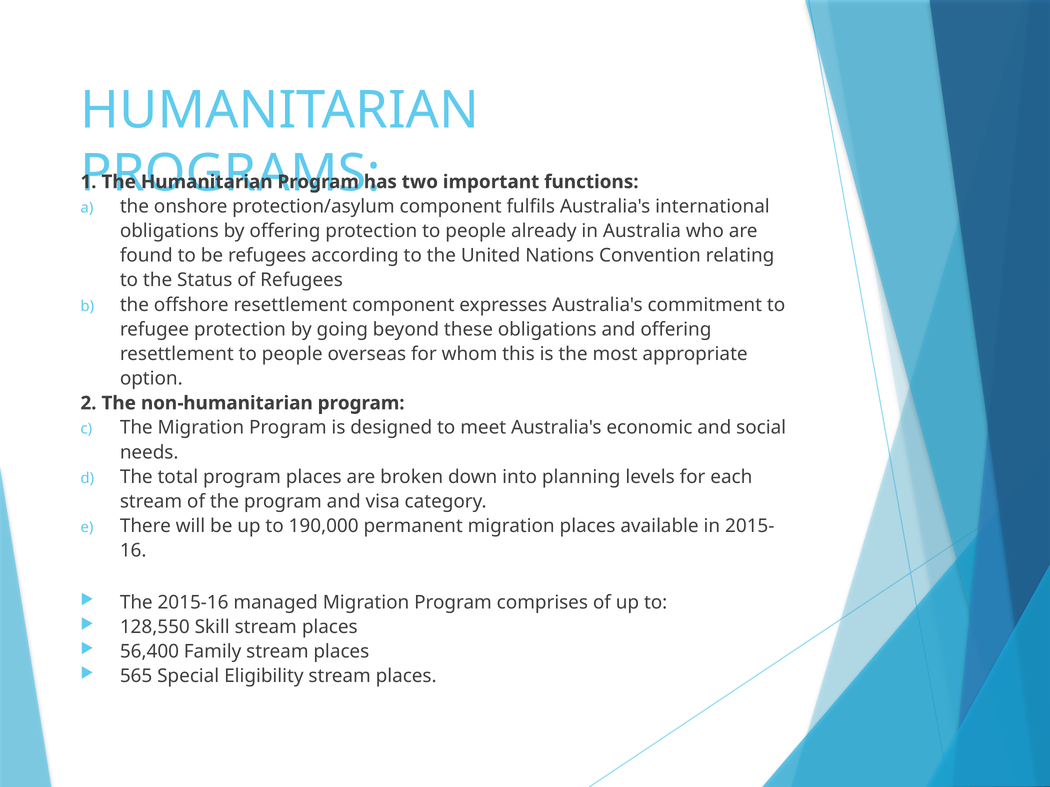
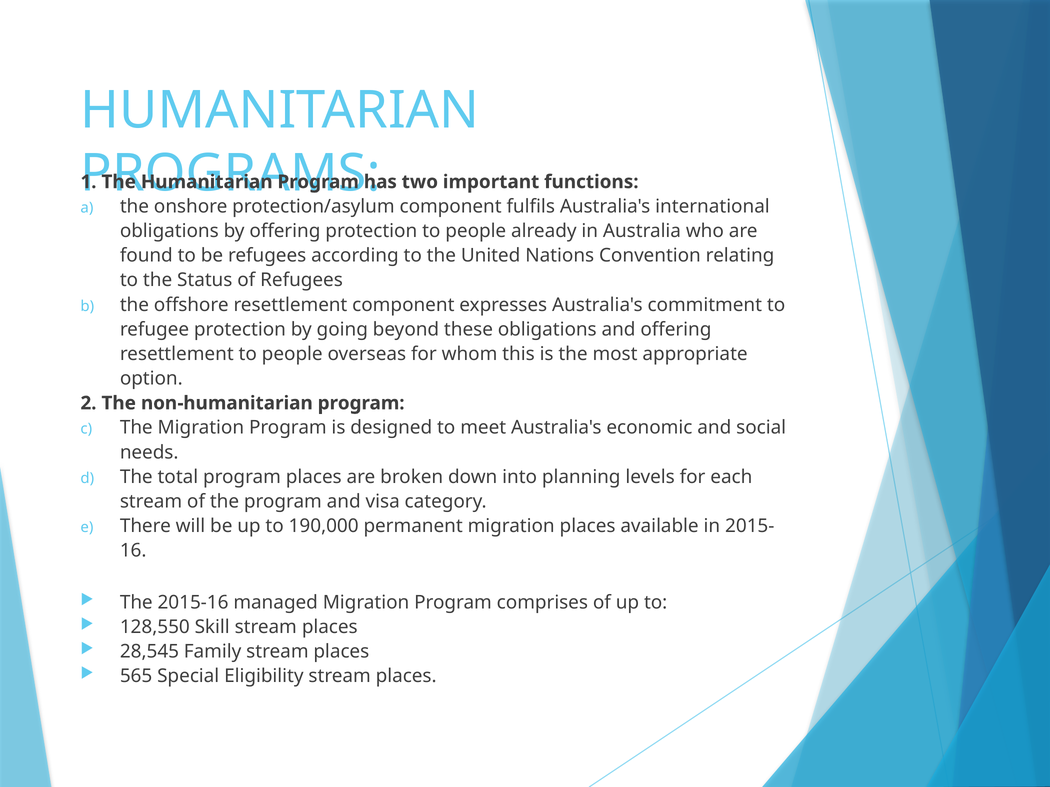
56,400: 56,400 -> 28,545
